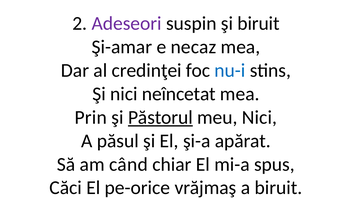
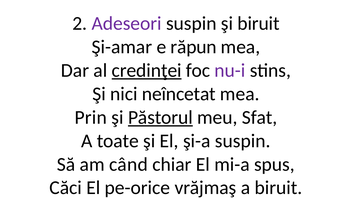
necaz: necaz -> răpun
credinţei underline: none -> present
nu-i colour: blue -> purple
meu Nici: Nici -> Sfat
păsul: păsul -> toate
şi-a apărat: apărat -> suspin
